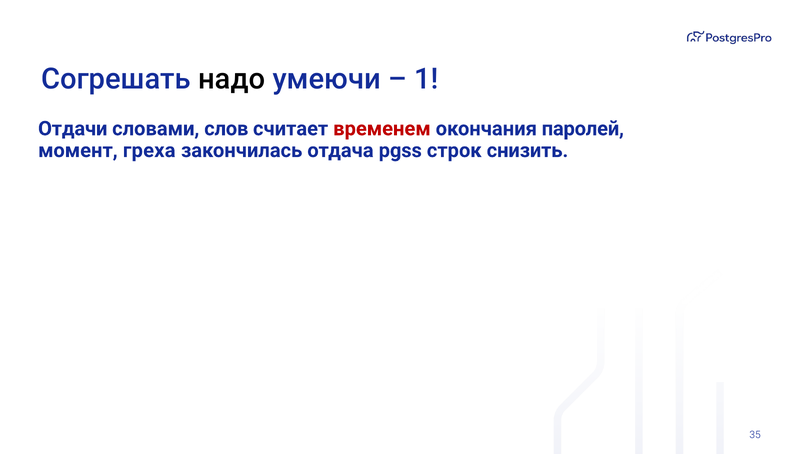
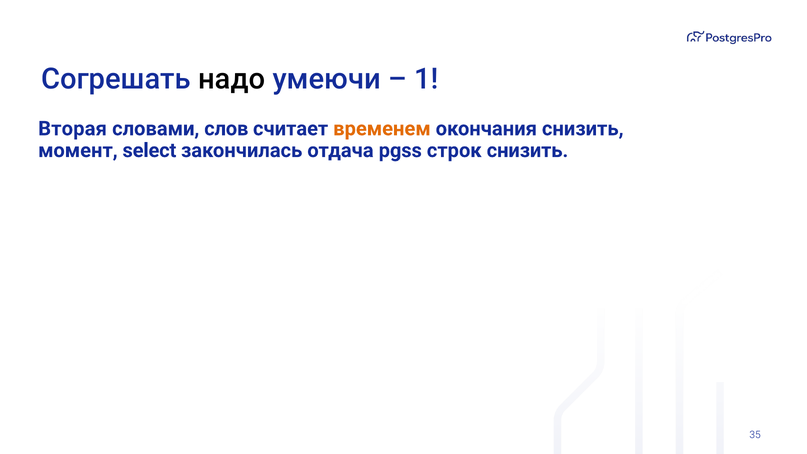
Отдачи: Отдачи -> Вторая
временем colour: red -> orange
окончания паролей: паролей -> снизить
греха: греха -> select
